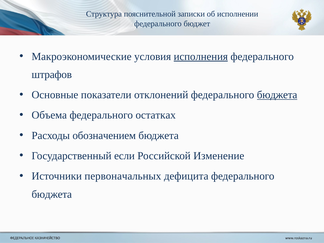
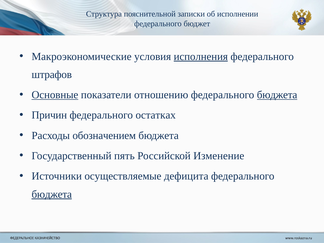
Основные underline: none -> present
отклонений: отклонений -> отношению
Объема: Объема -> Причин
если: если -> пять
первоначальных: первоначальных -> осуществляемые
бюджета at (52, 194) underline: none -> present
